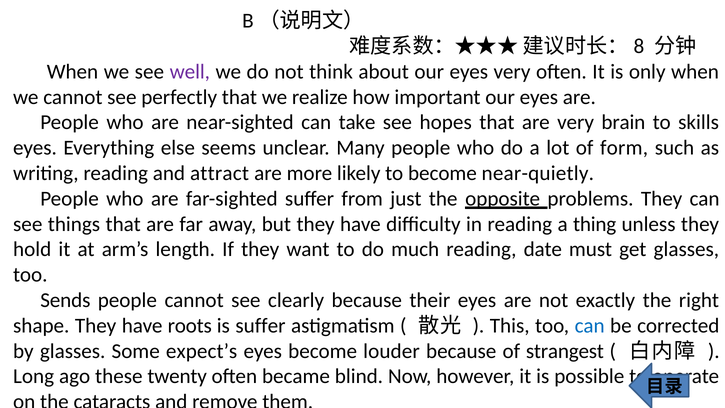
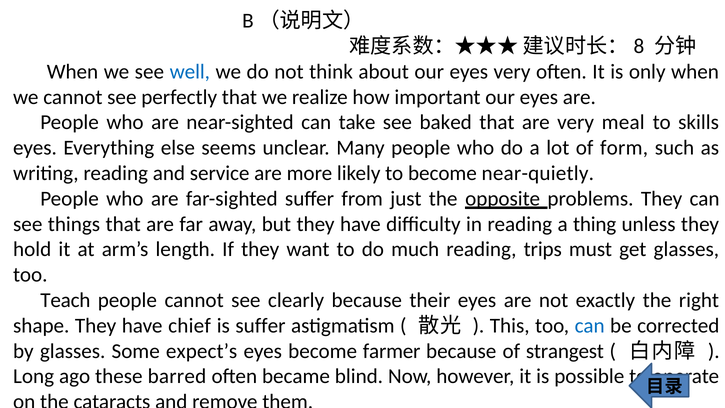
well colour: purple -> blue
hopes: hopes -> baked
brain: brain -> meal
attract: attract -> service
date: date -> trips
Sends: Sends -> Teach
roots: roots -> chief
louder: louder -> farmer
twenty: twenty -> barred
